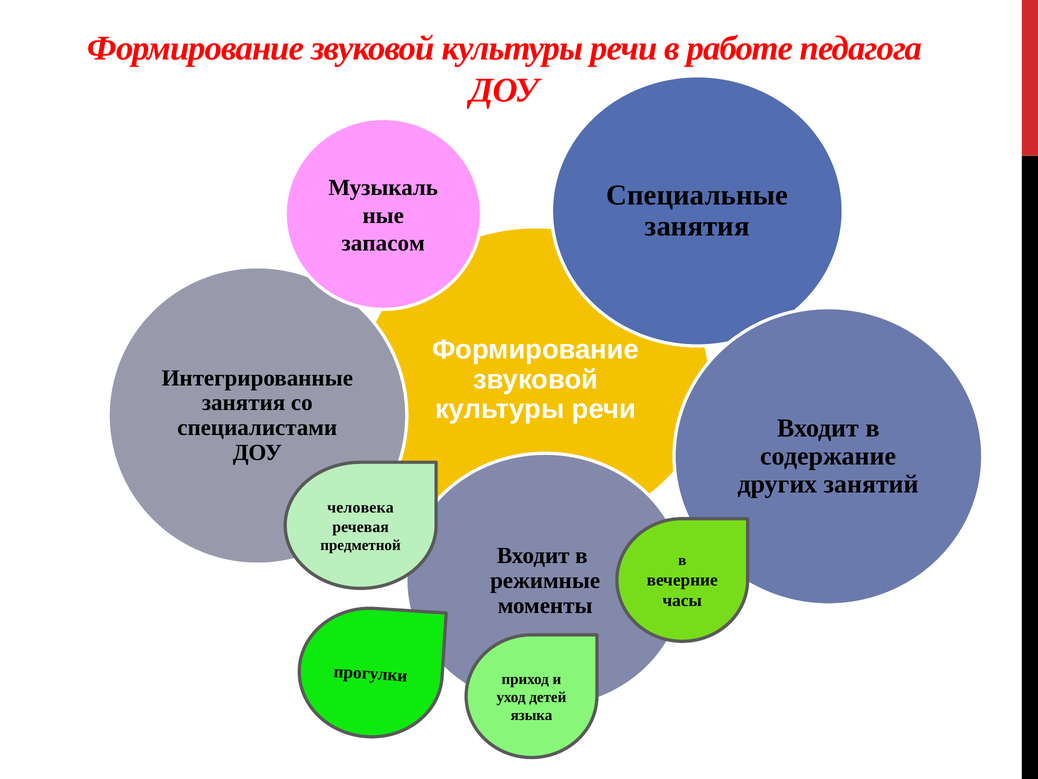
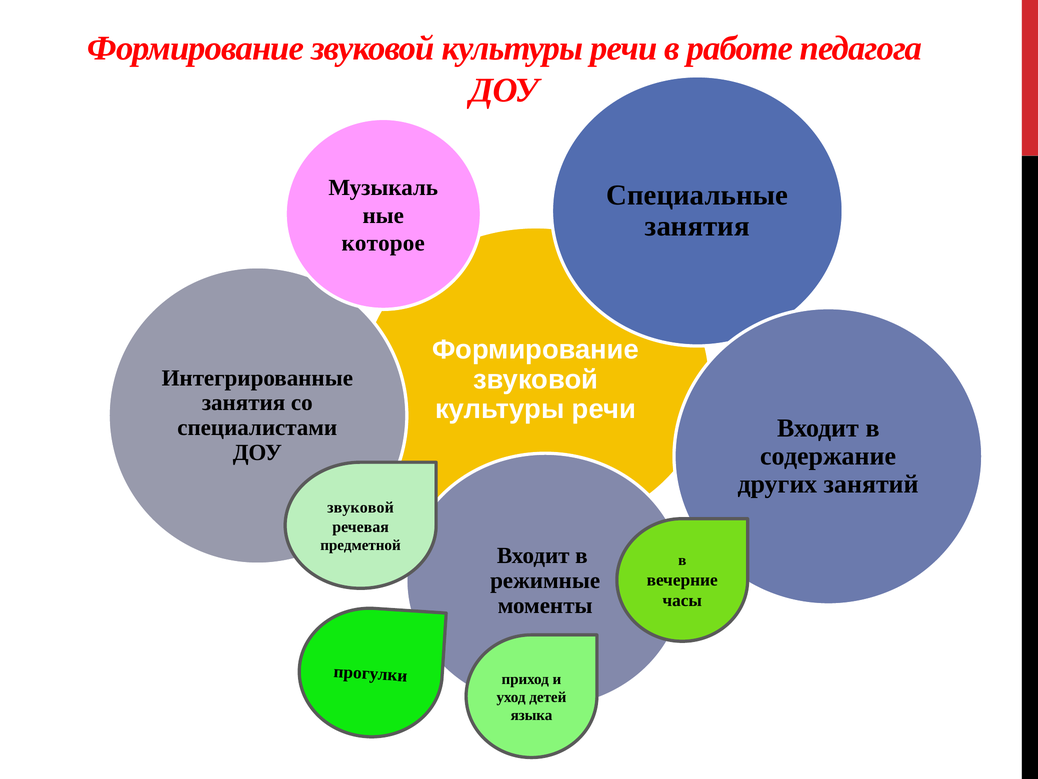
запасом: запасом -> которое
человека at (360, 507): человека -> звуковой
